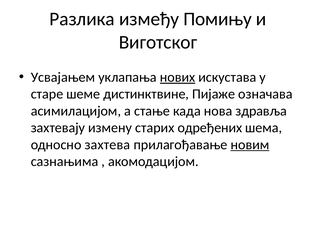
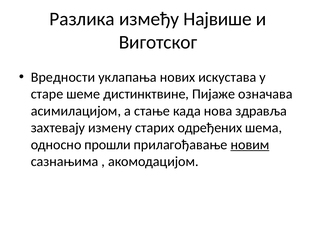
Помињу: Помињу -> Највише
Усвајањем: Усвајањем -> Вредности
нових underline: present -> none
захтева: захтева -> прошли
